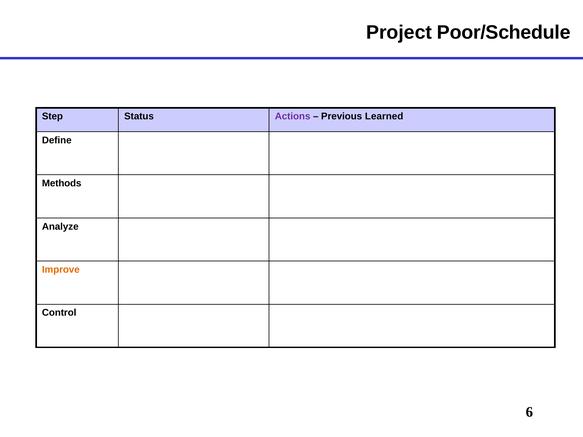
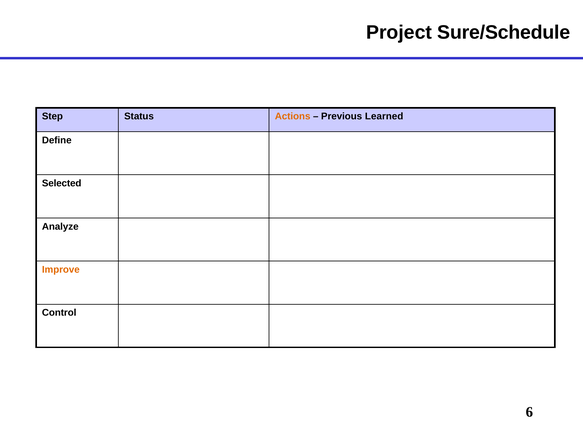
Poor/Schedule: Poor/Schedule -> Sure/Schedule
Actions colour: purple -> orange
Methods: Methods -> Selected
